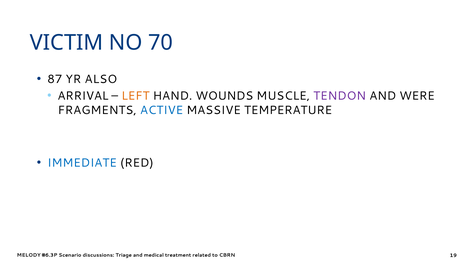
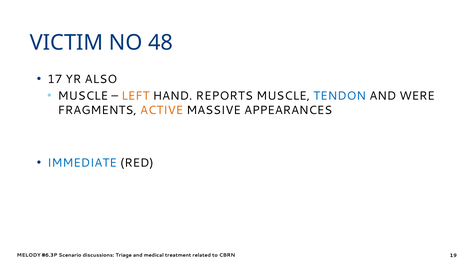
70: 70 -> 48
87: 87 -> 17
ARRIVAL at (83, 96): ARRIVAL -> MUSCLE
WOUNDS: WOUNDS -> REPORTS
TENDON colour: purple -> blue
ACTIVE colour: blue -> orange
TEMPERATURE: TEMPERATURE -> APPEARANCES
